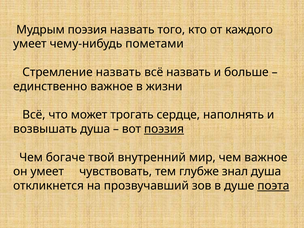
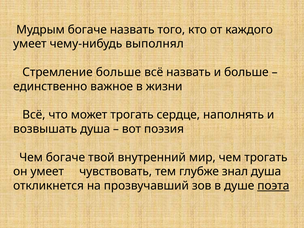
Мудрым поэзия: поэзия -> богаче
пометами: пометами -> выполнял
Стремление назвать: назвать -> больше
поэзия at (164, 129) underline: present -> none
чем важное: важное -> трогать
